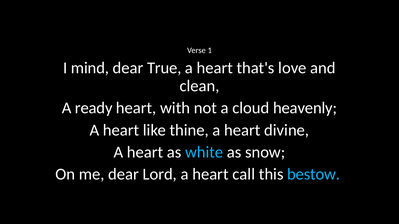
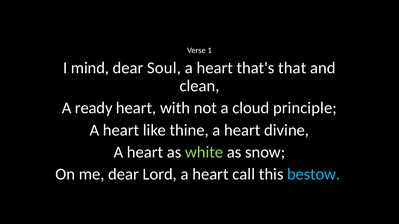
True: True -> Soul
love: love -> that
heavenly: heavenly -> principle
white colour: light blue -> light green
